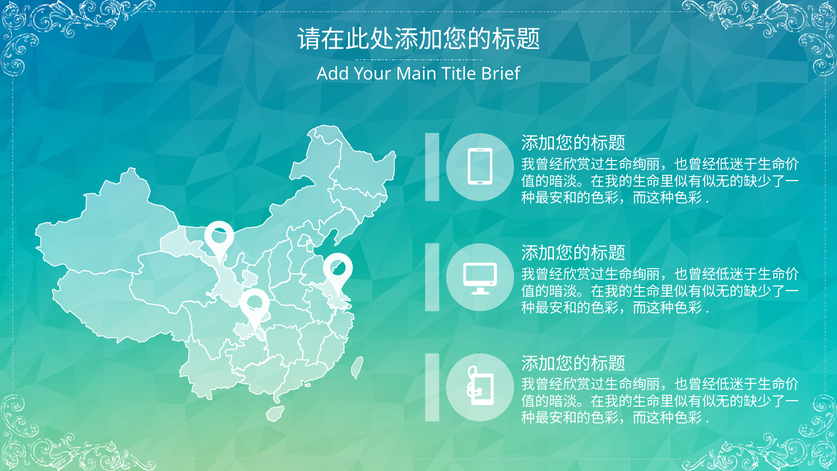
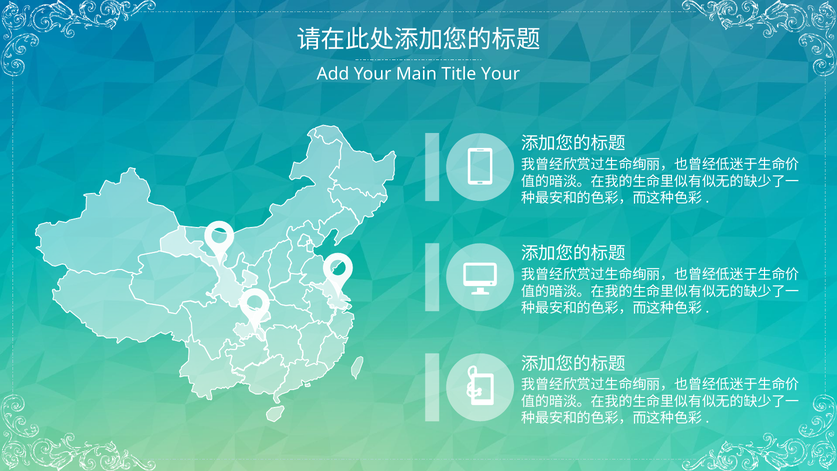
Title Brief: Brief -> Your
